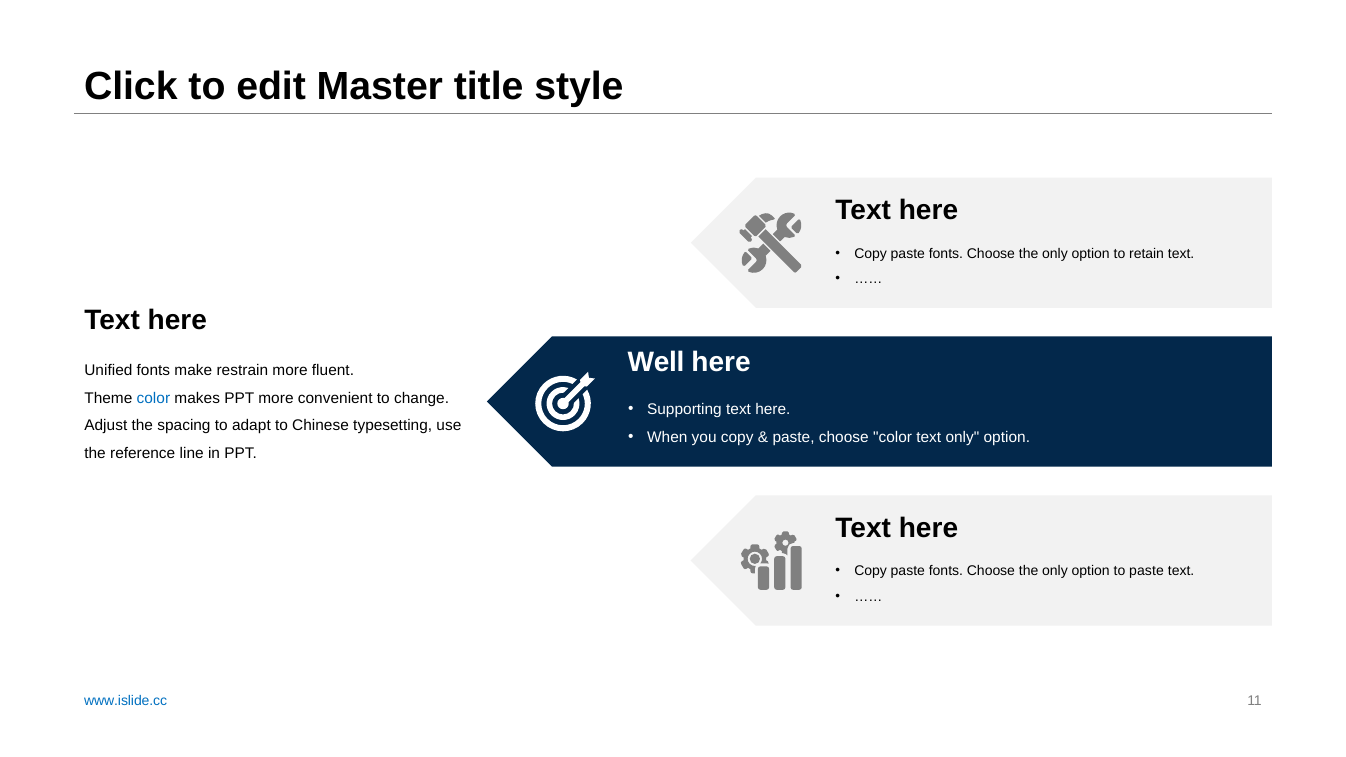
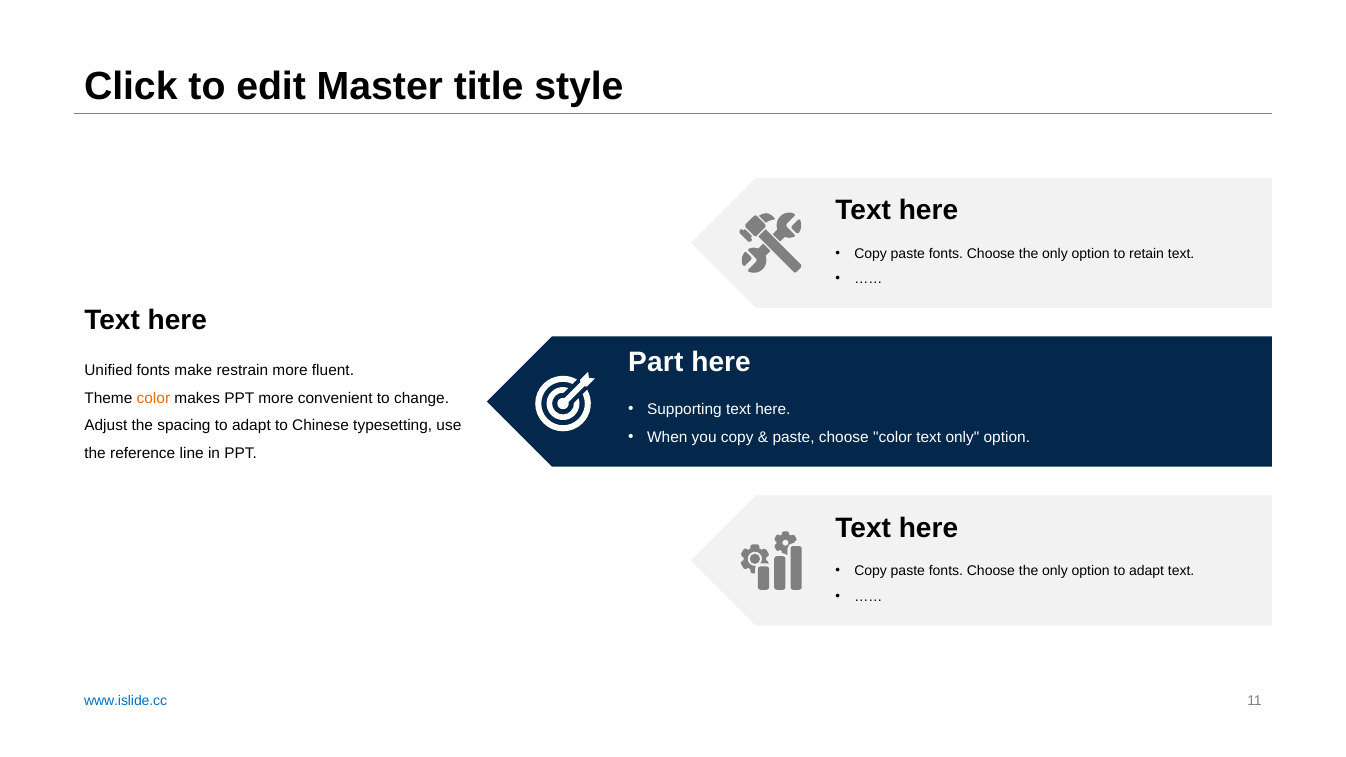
Well: Well -> Part
color at (153, 398) colour: blue -> orange
option to paste: paste -> adapt
